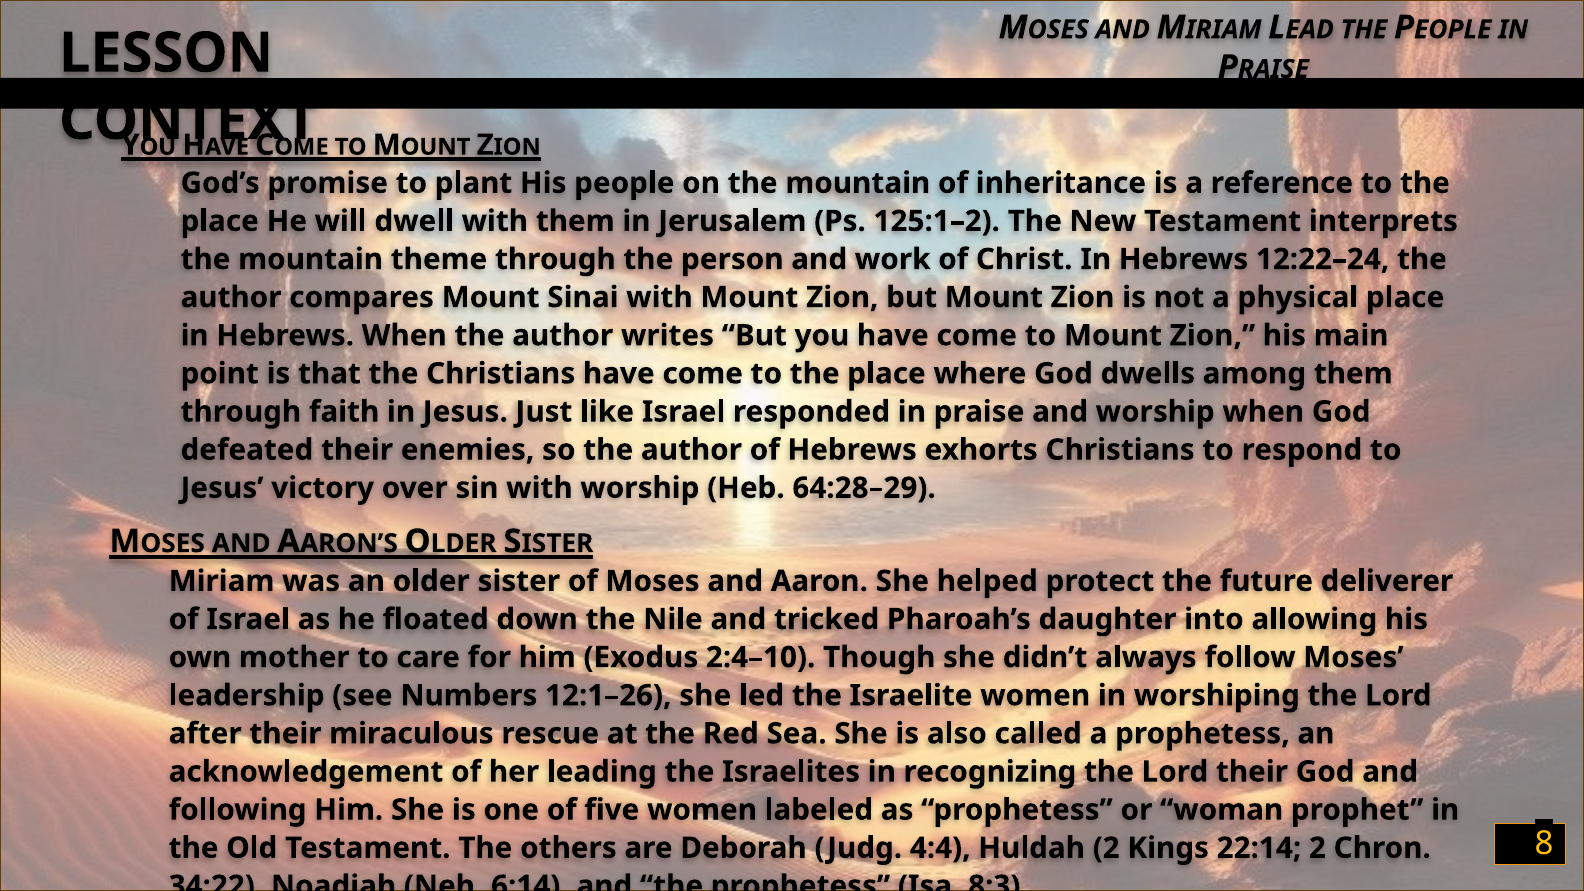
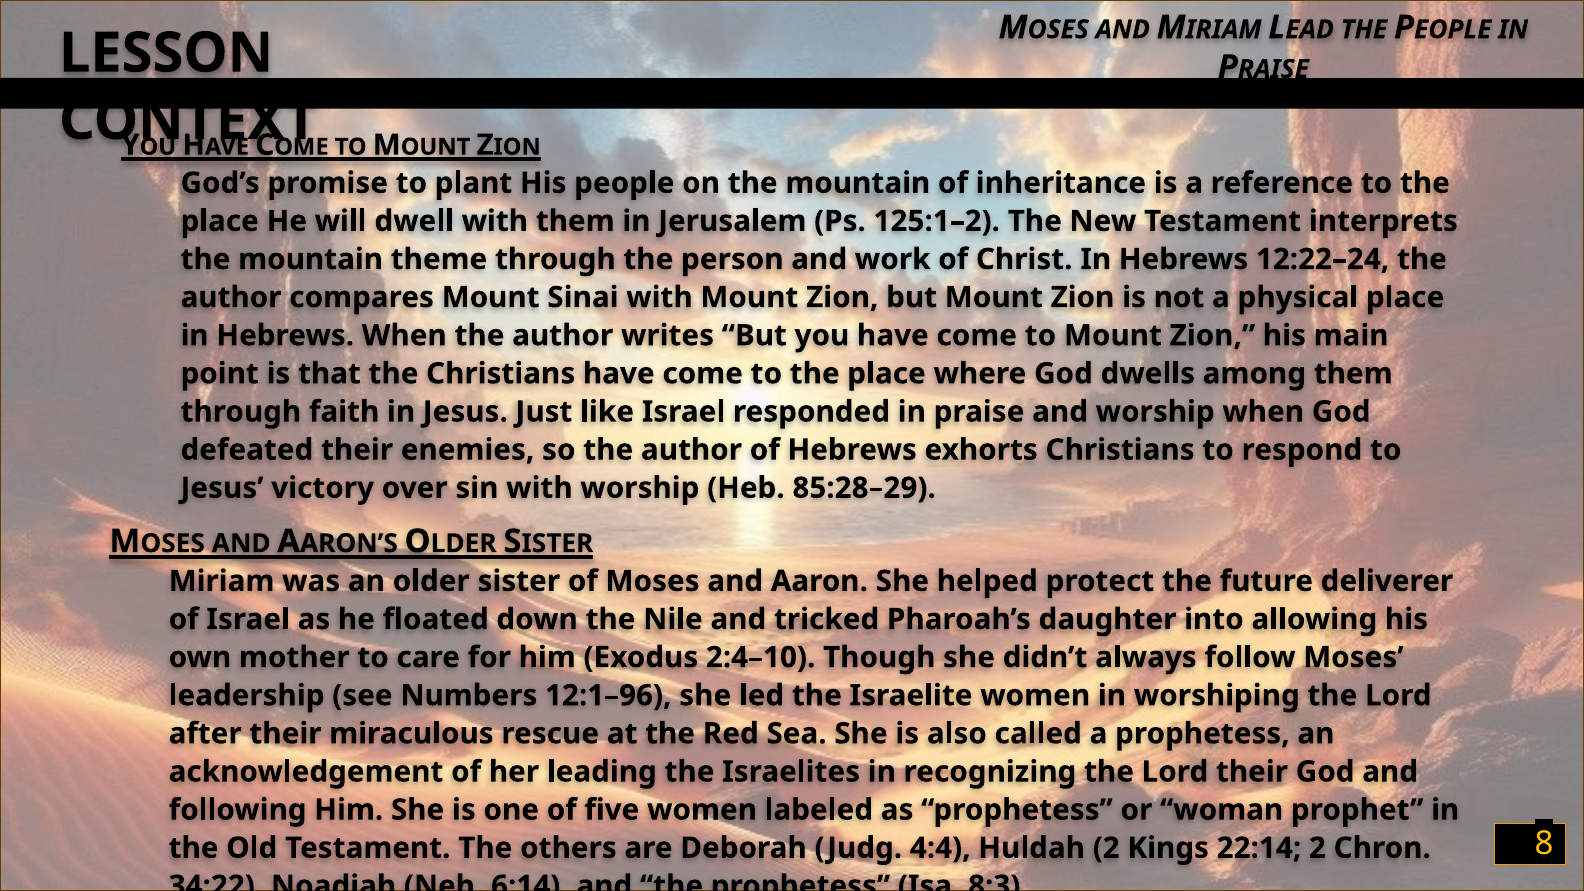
64:28–29: 64:28–29 -> 85:28–29
12:1–26: 12:1–26 -> 12:1–96
